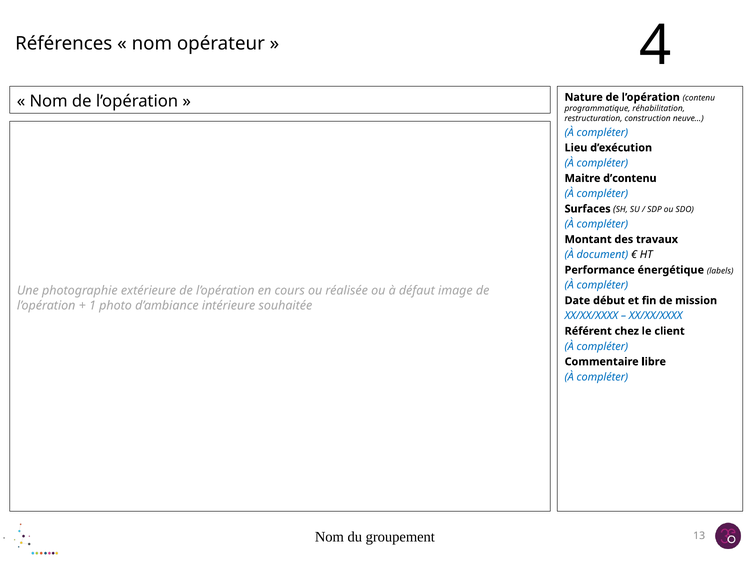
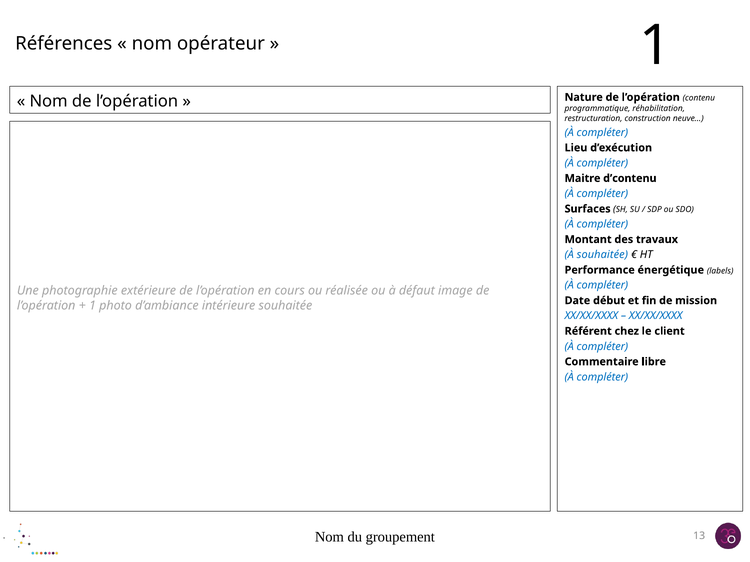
4 at (656, 46): 4 -> 1
À document: document -> souhaitée
